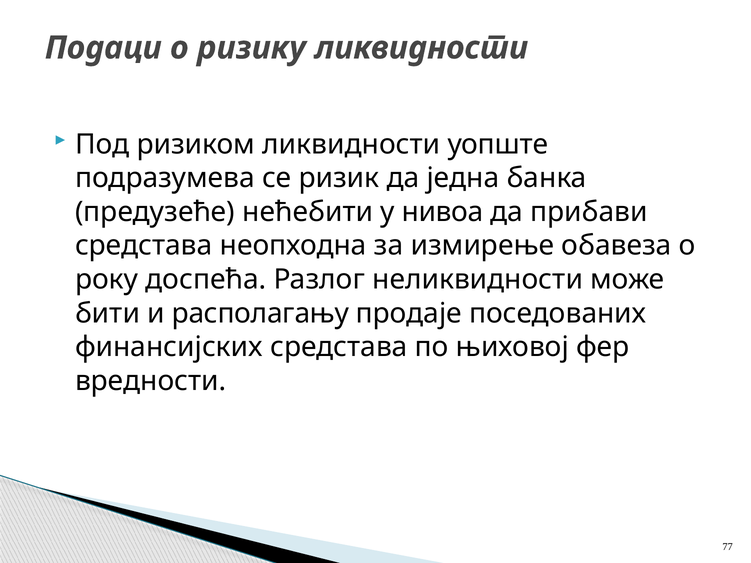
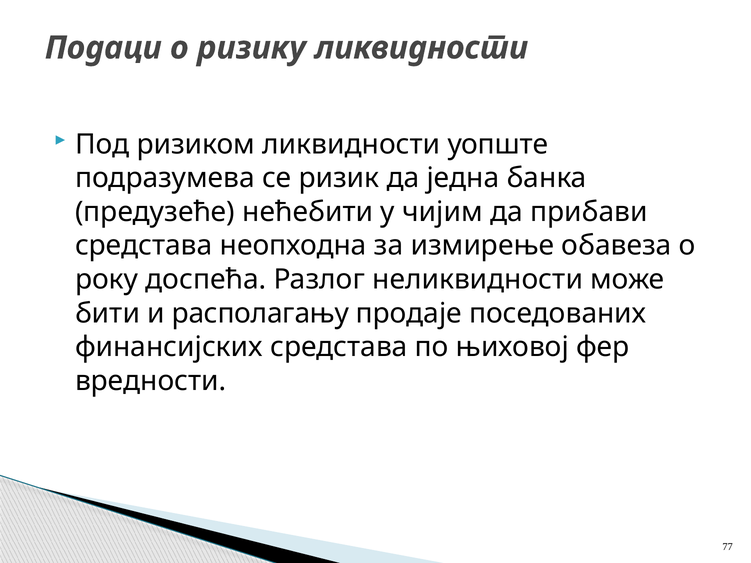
нивоа: нивоа -> чијим
